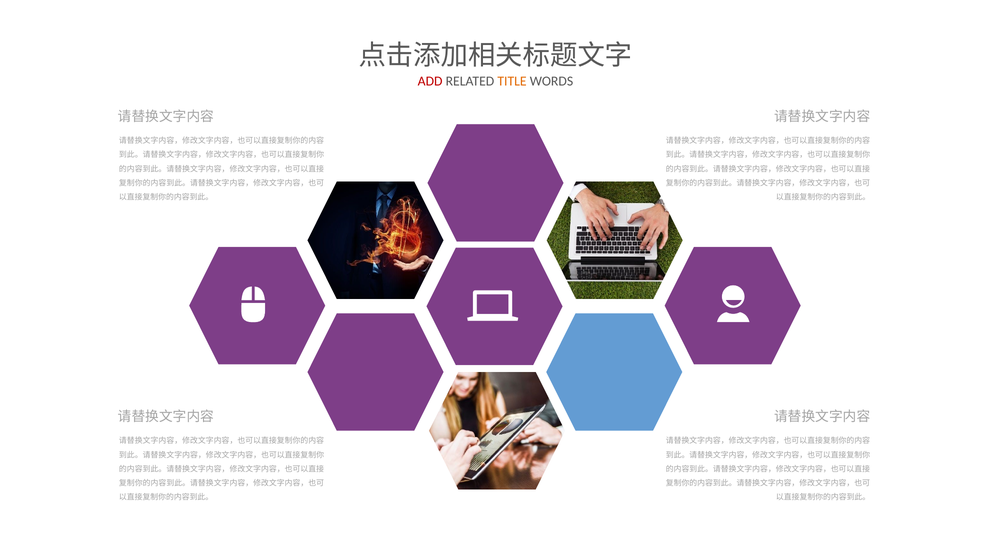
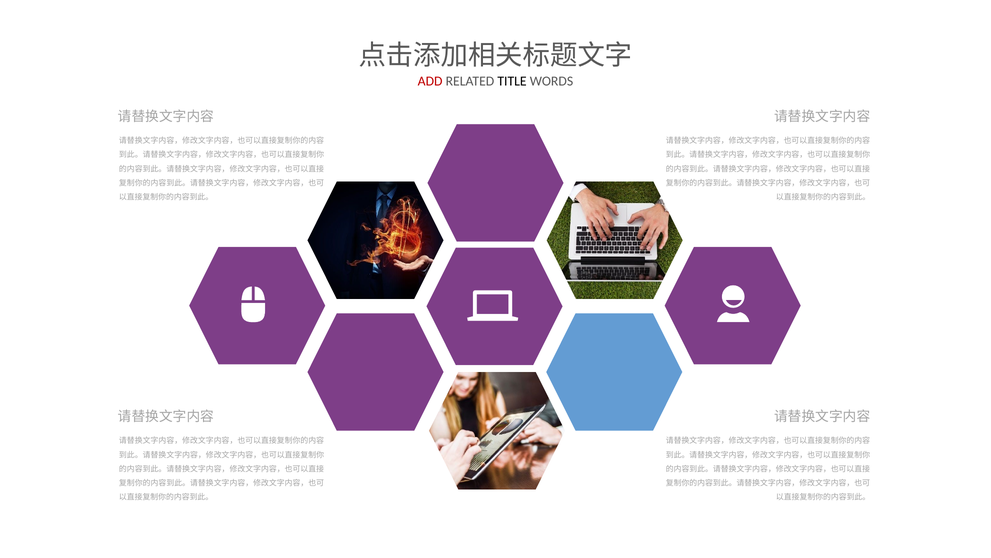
TITLE colour: orange -> black
